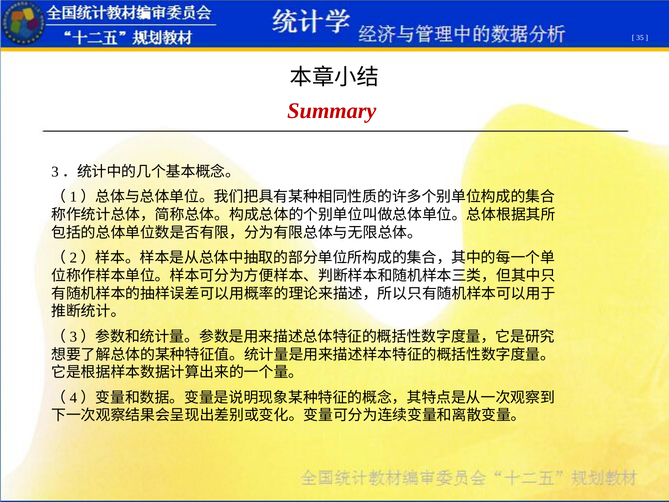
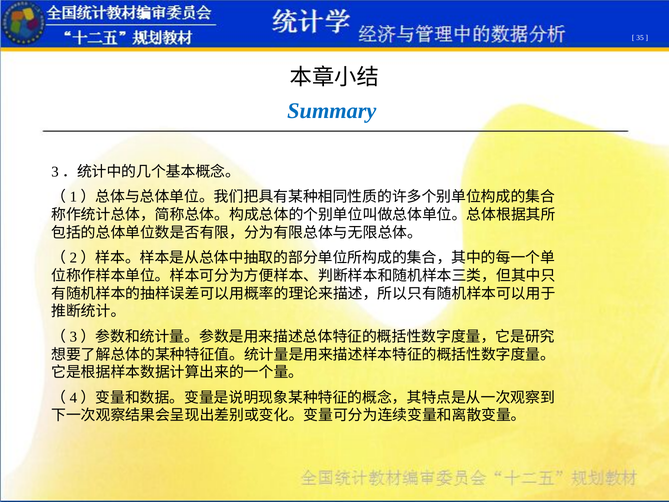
Summary colour: red -> blue
